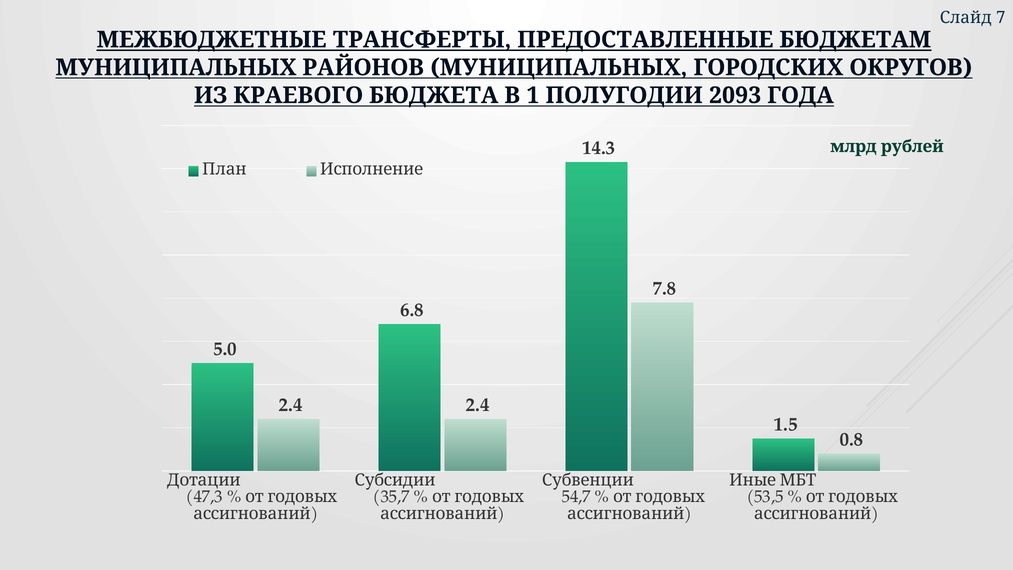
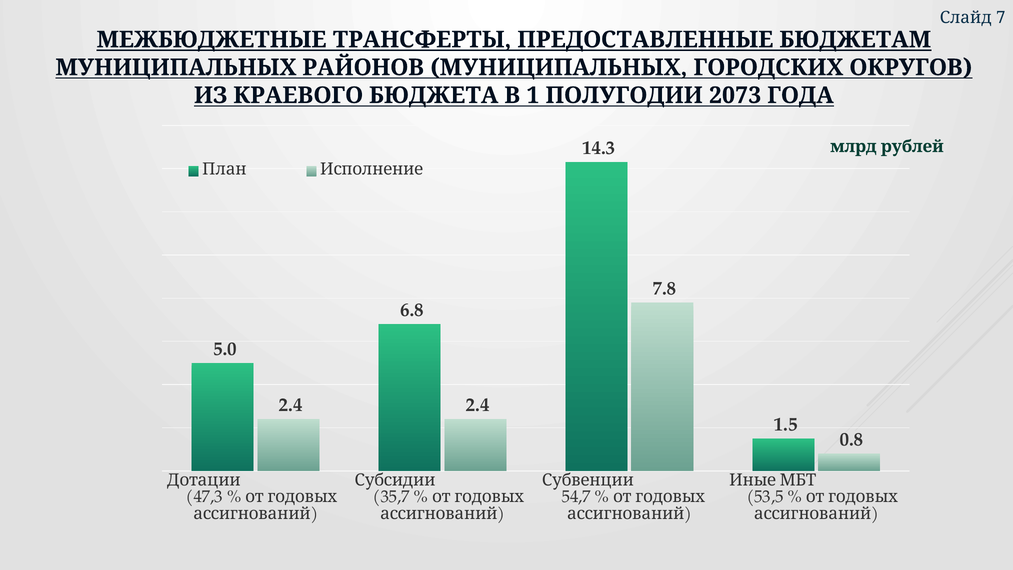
2093: 2093 -> 2073
